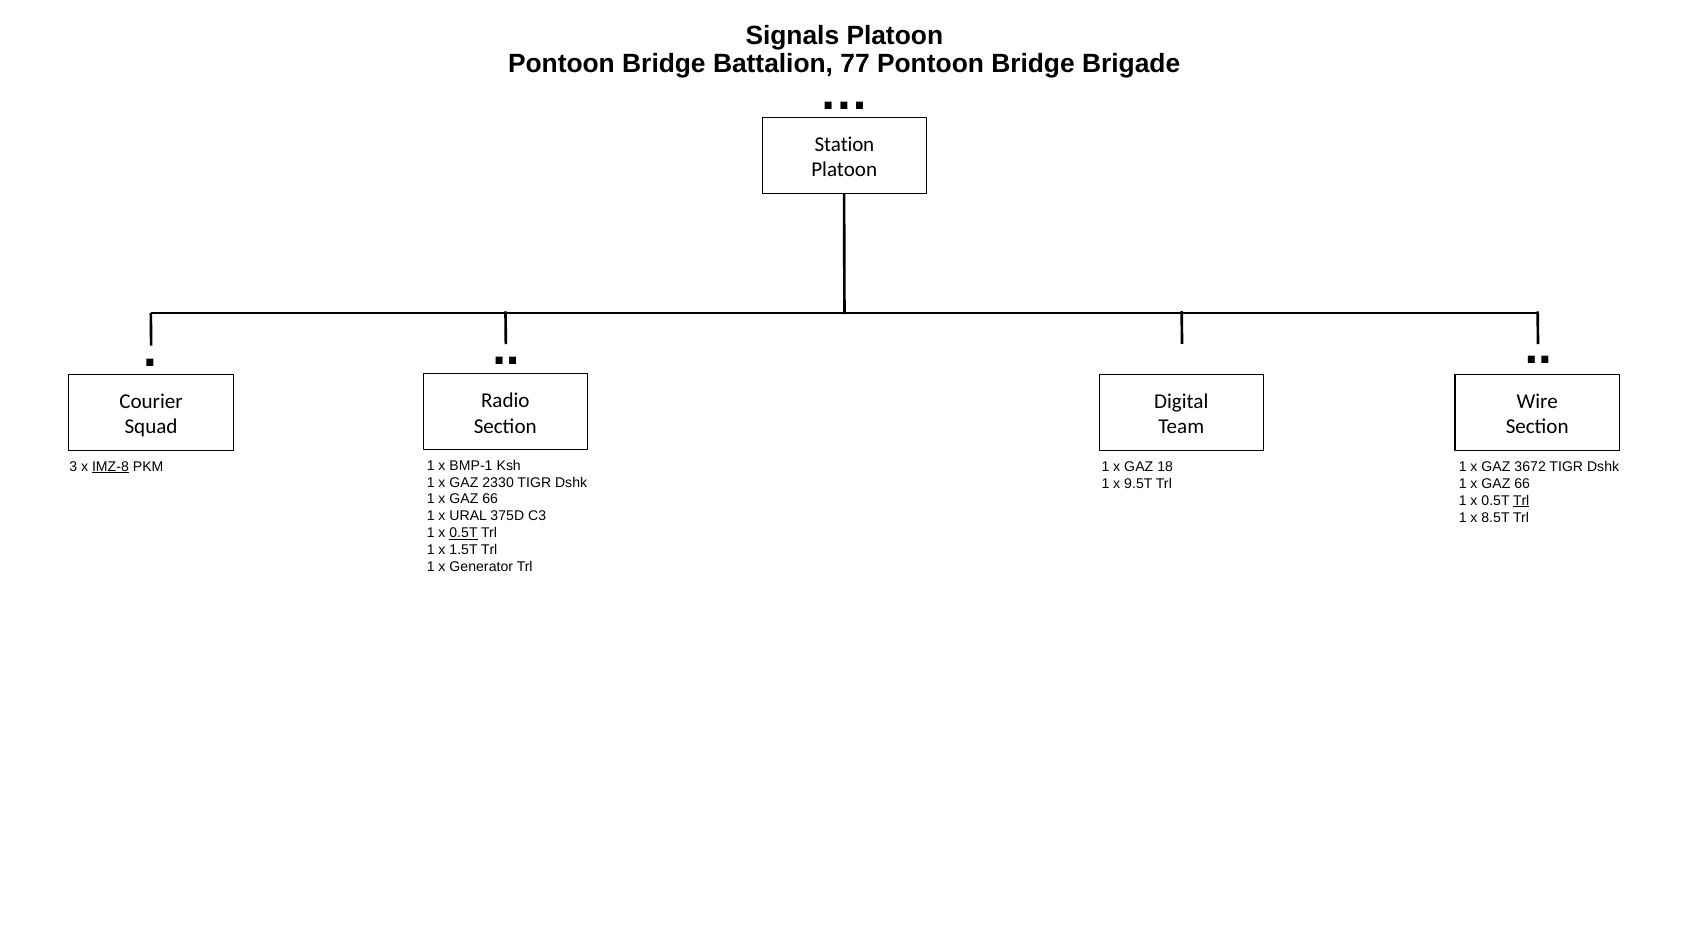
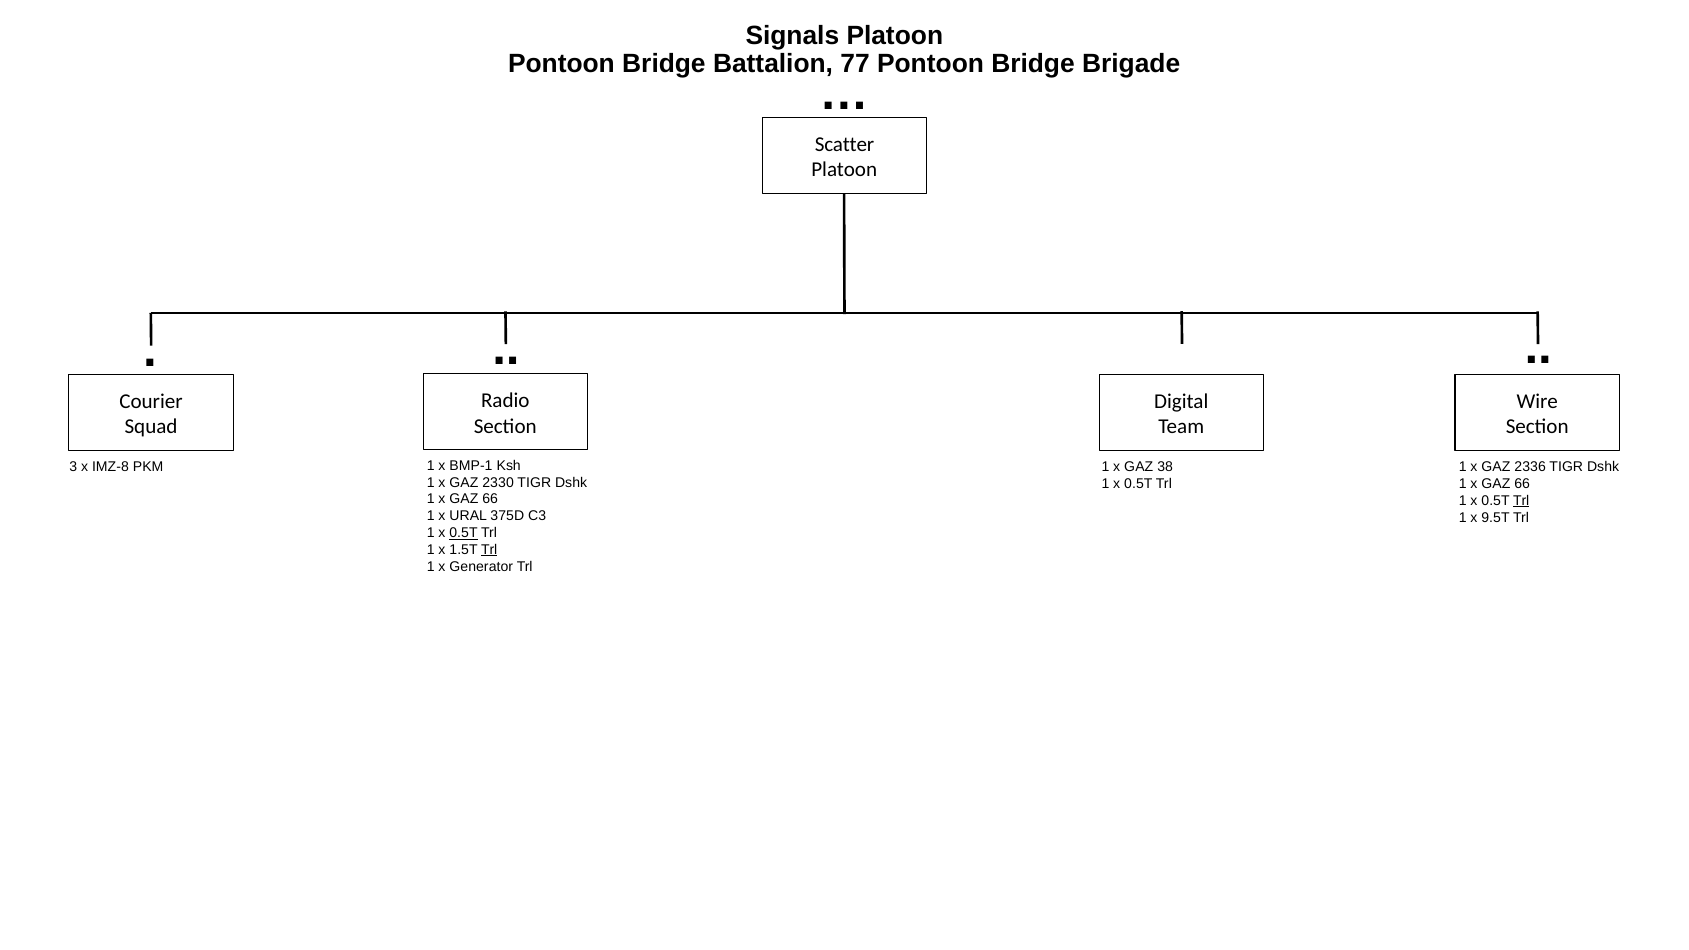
Station: Station -> Scatter
IMZ-8 underline: present -> none
18: 18 -> 38
3672: 3672 -> 2336
9.5T at (1138, 484): 9.5T -> 0.5T
8.5T: 8.5T -> 9.5T
Trl at (489, 550) underline: none -> present
